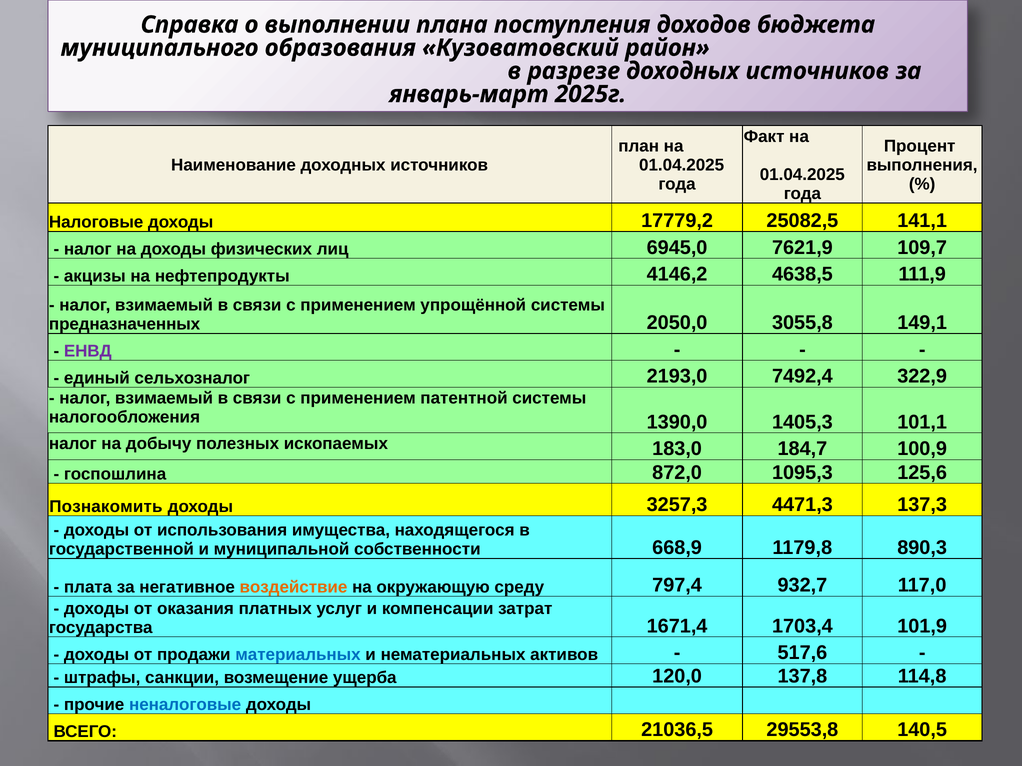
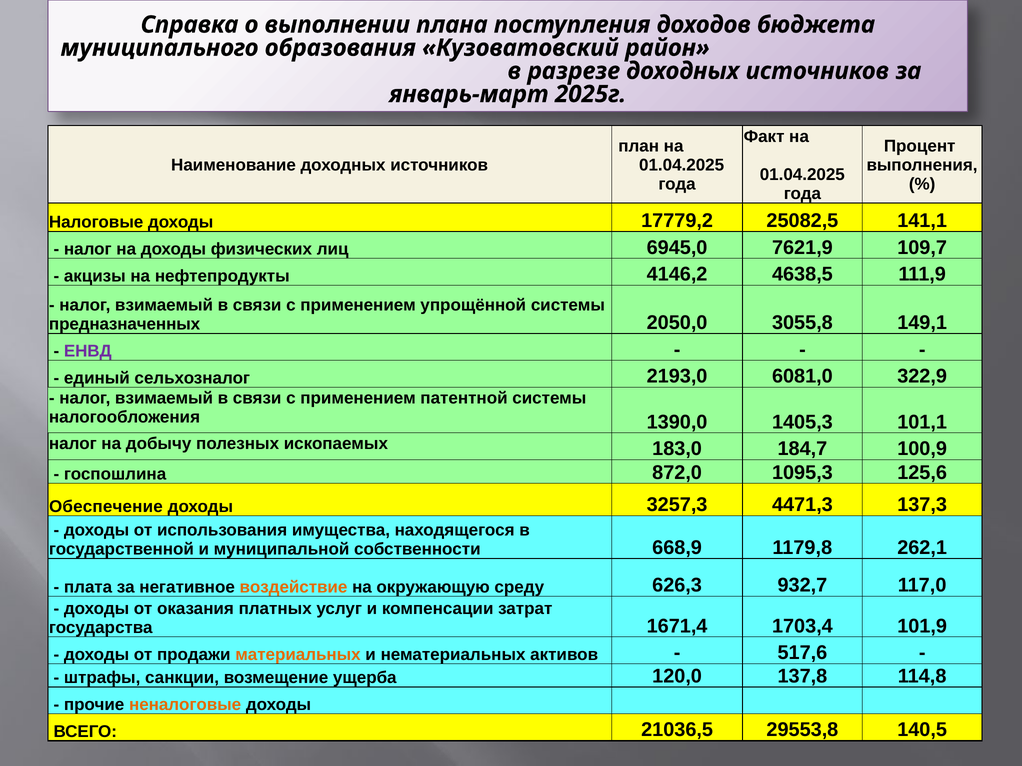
7492,4: 7492,4 -> 6081,0
Познакомить: Познакомить -> Обеспечение
890,3: 890,3 -> 262,1
797,4: 797,4 -> 626,3
материальных colour: blue -> orange
неналоговые colour: blue -> orange
